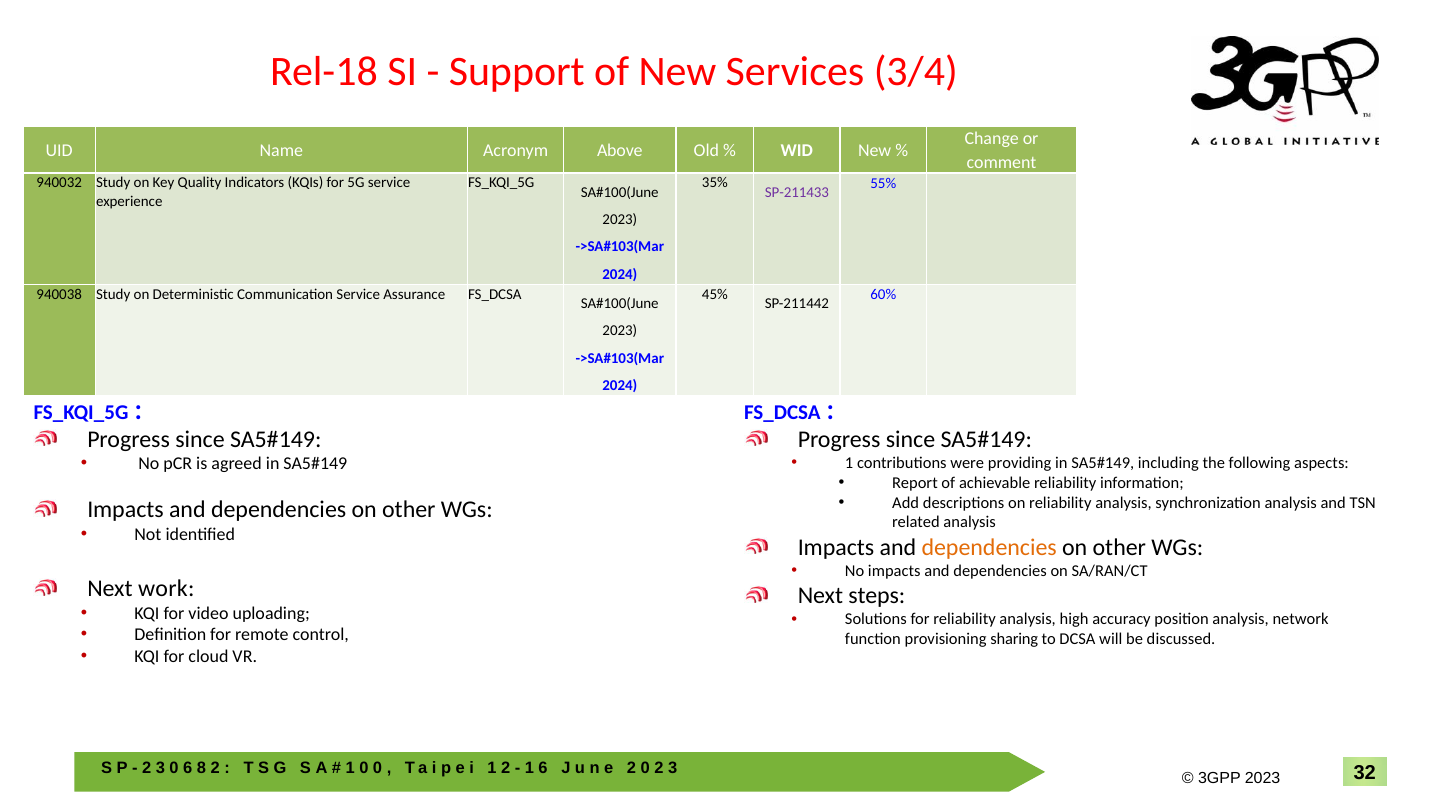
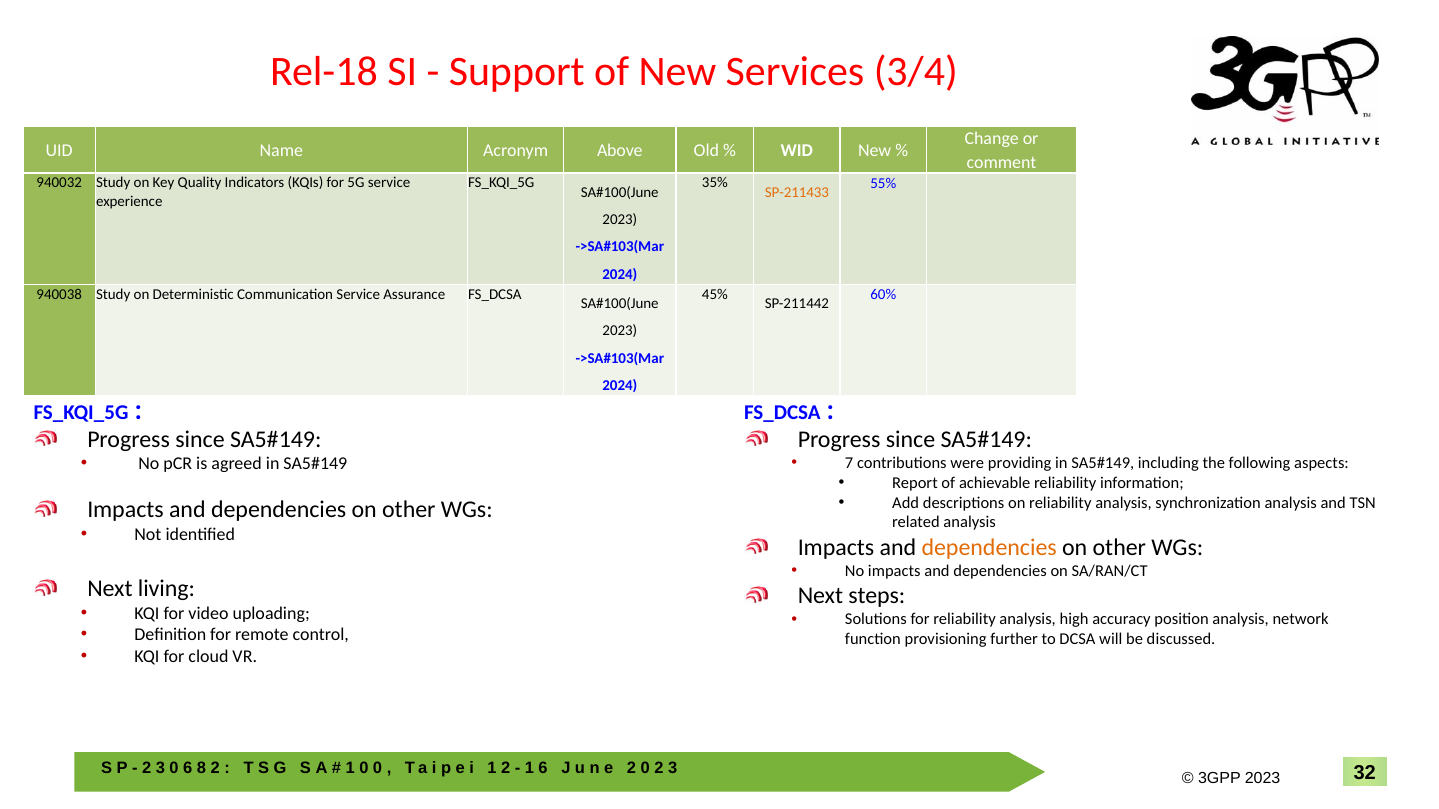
SP-211433 colour: purple -> orange
1 at (849, 463): 1 -> 7
work: work -> living
sharing: sharing -> further
